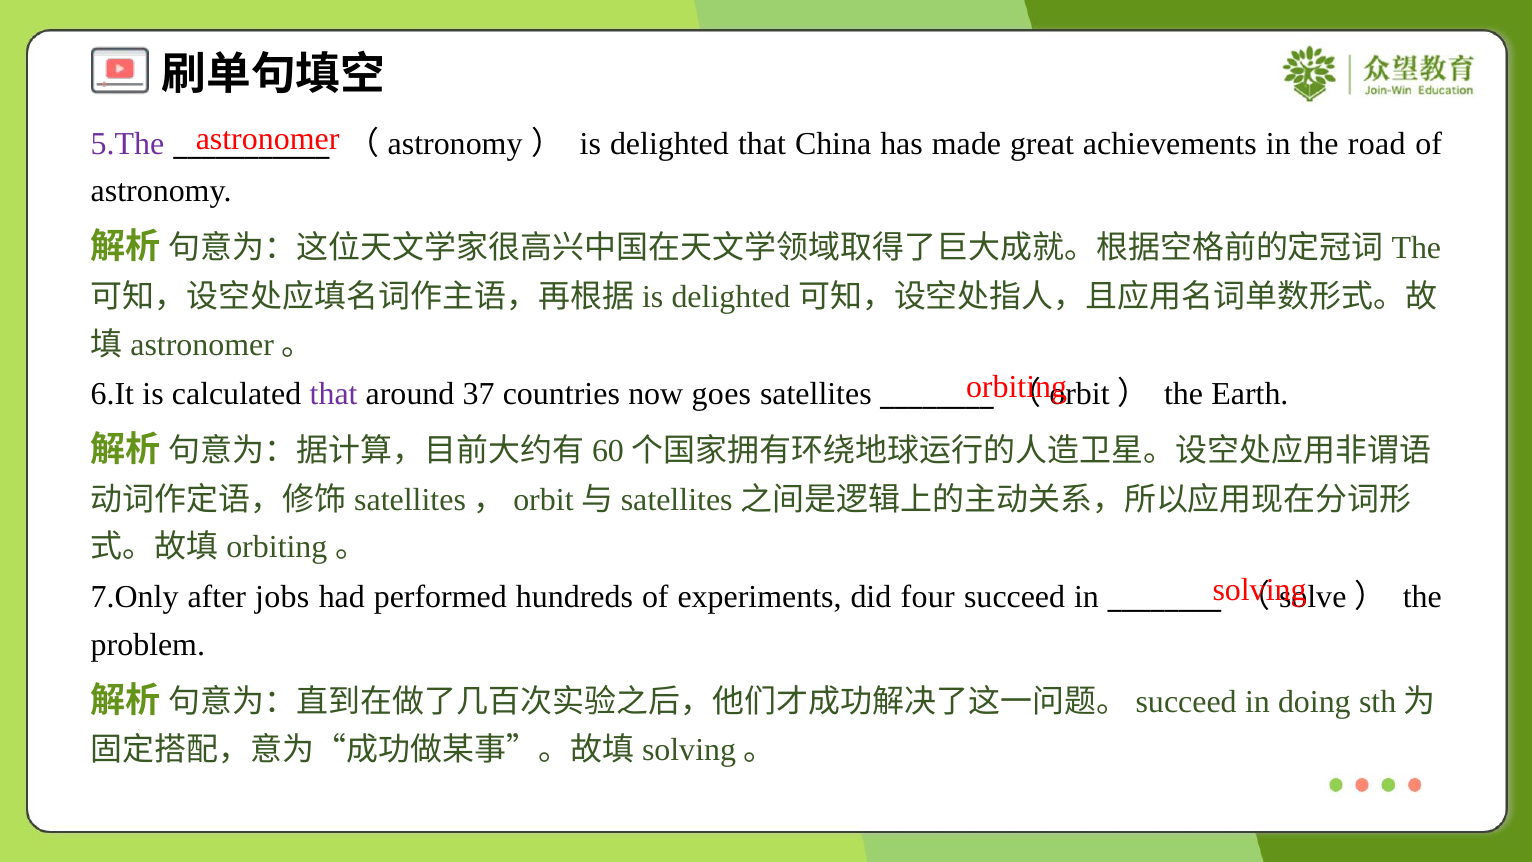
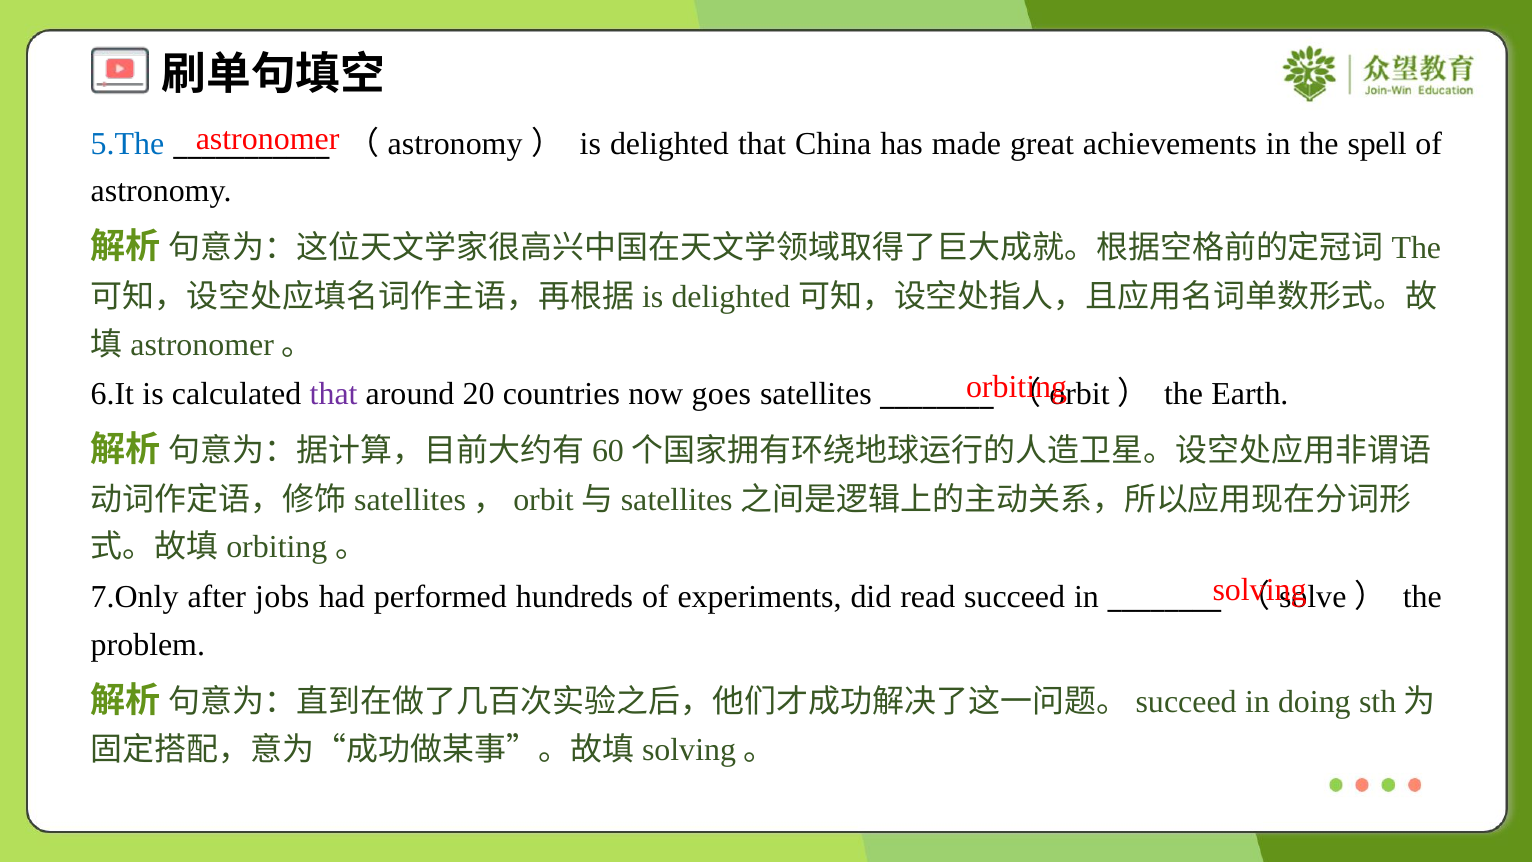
5.The colour: purple -> blue
road: road -> spell
37: 37 -> 20
four: four -> read
